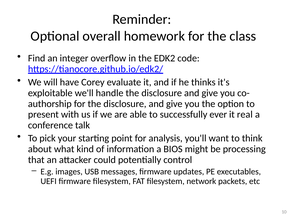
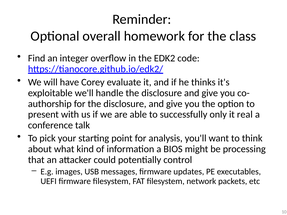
ever: ever -> only
